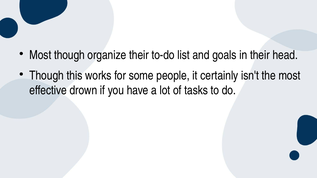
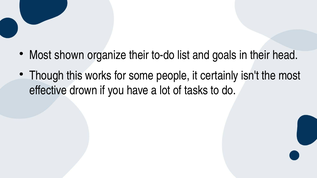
Most though: though -> shown
